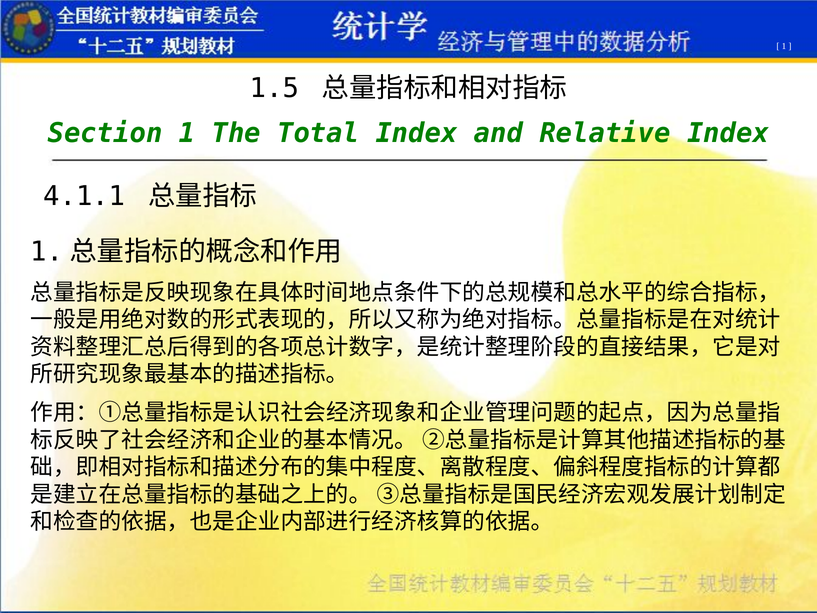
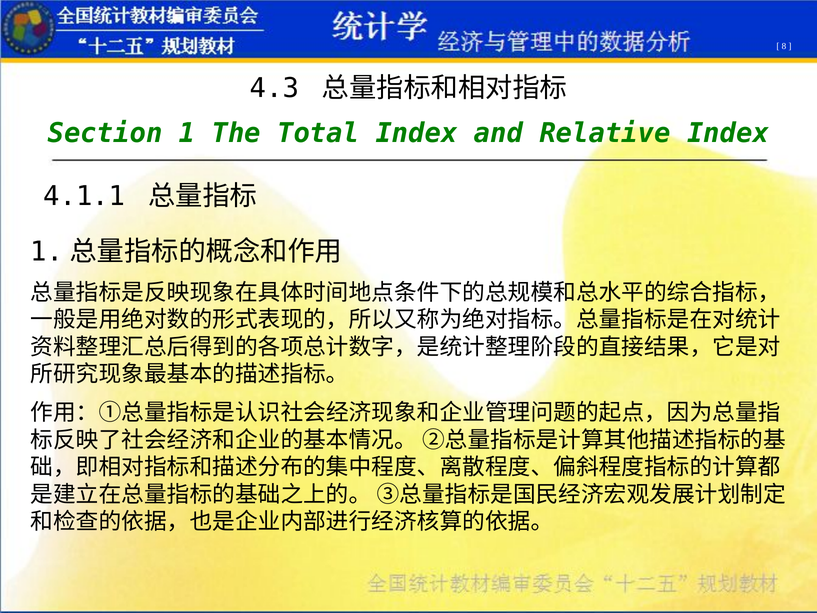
1 at (784, 46): 1 -> 8
1.5: 1.5 -> 4.3
